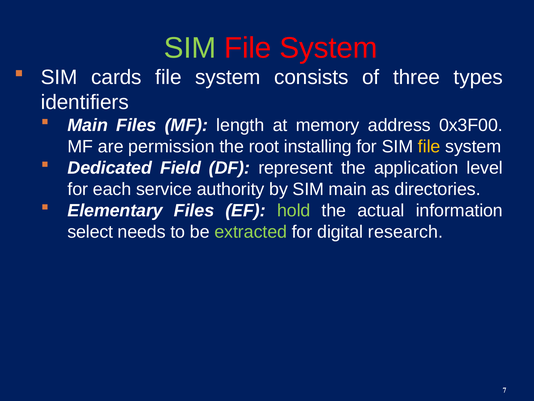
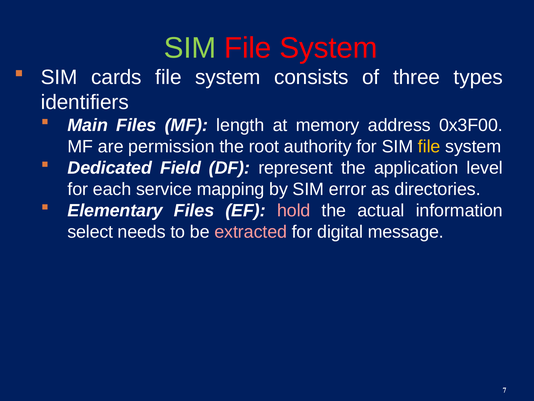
installing: installing -> authority
authority: authority -> mapping
SIM main: main -> error
hold colour: light green -> pink
extracted colour: light green -> pink
research: research -> message
